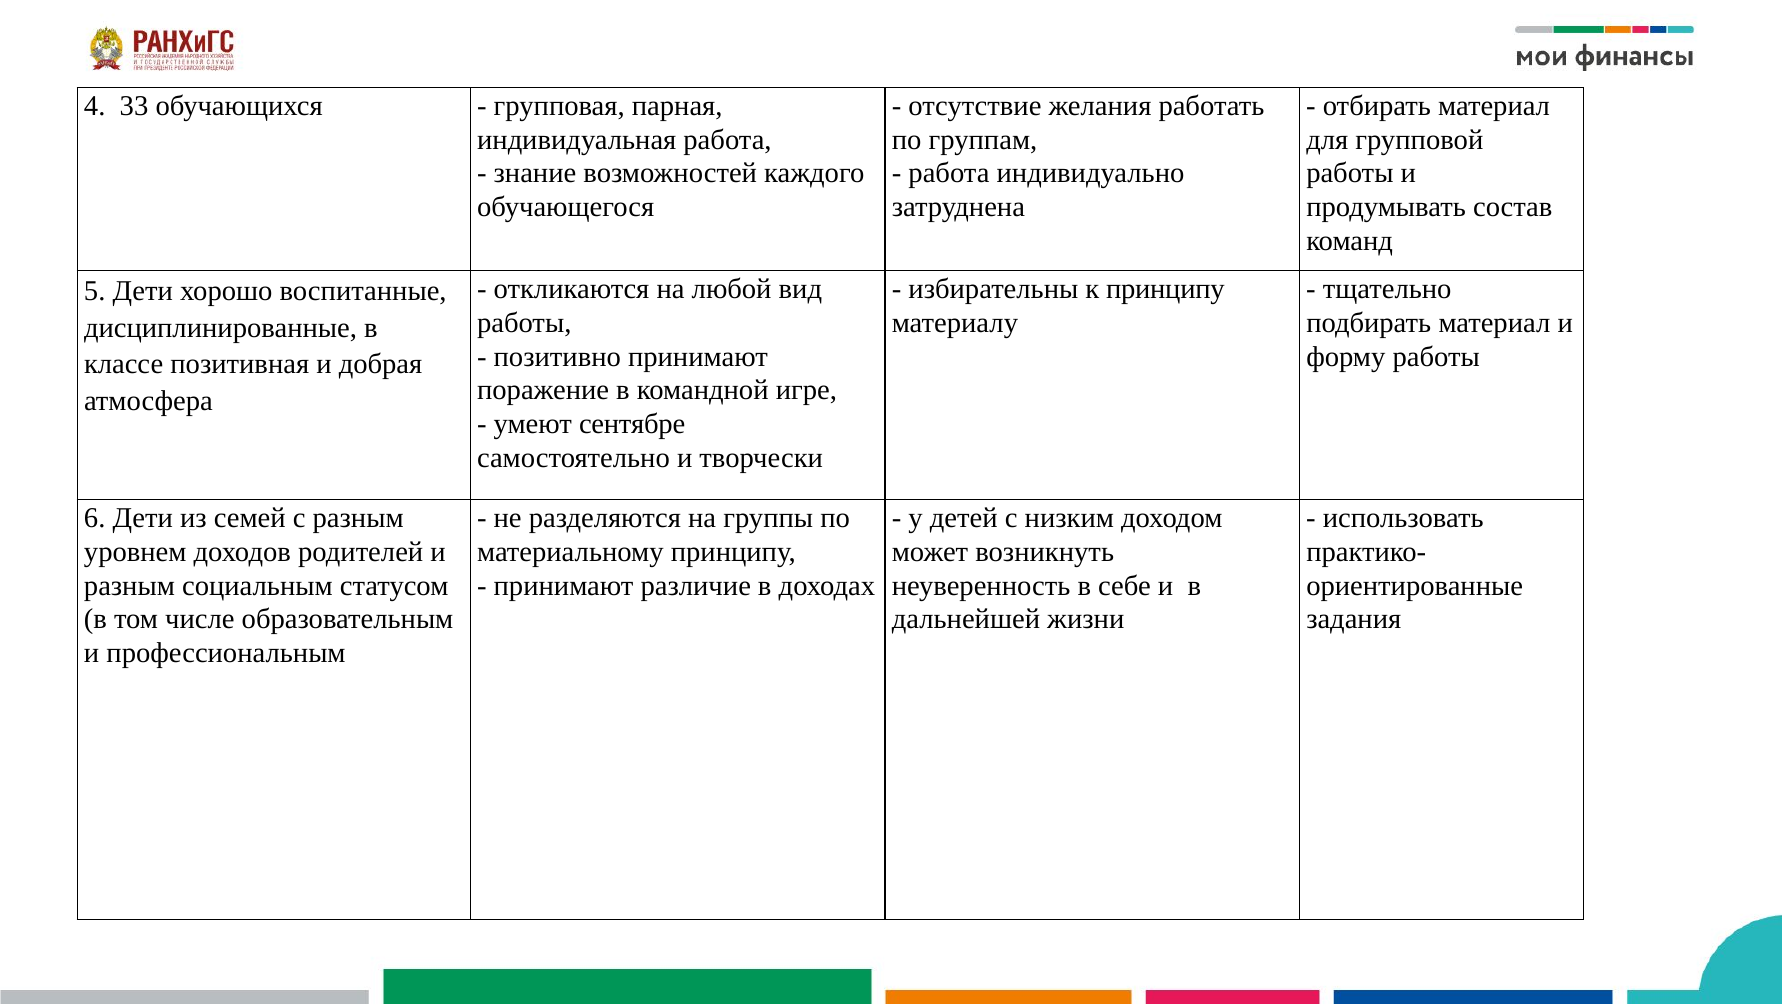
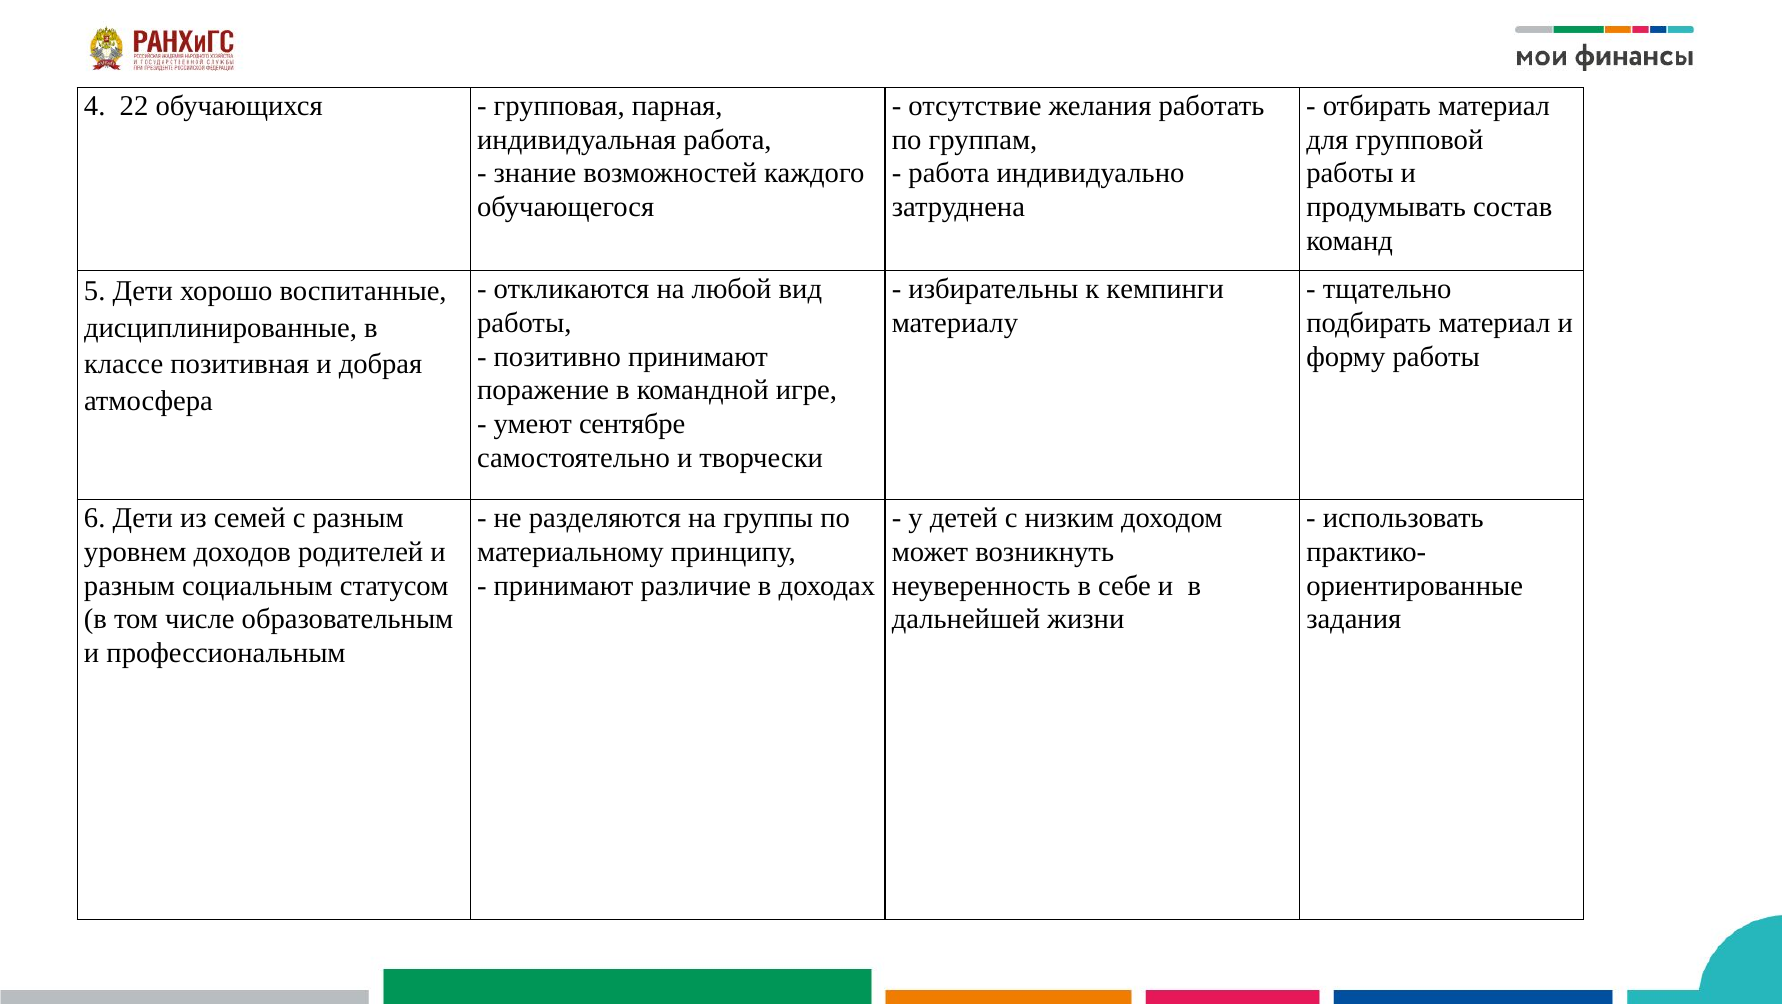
33: 33 -> 22
к принципу: принципу -> кемпинги
